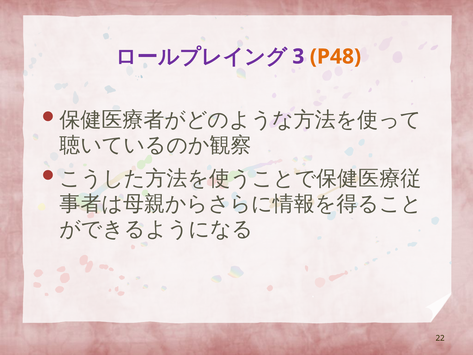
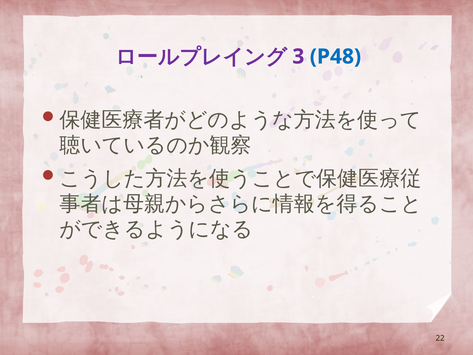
P48 colour: orange -> blue
